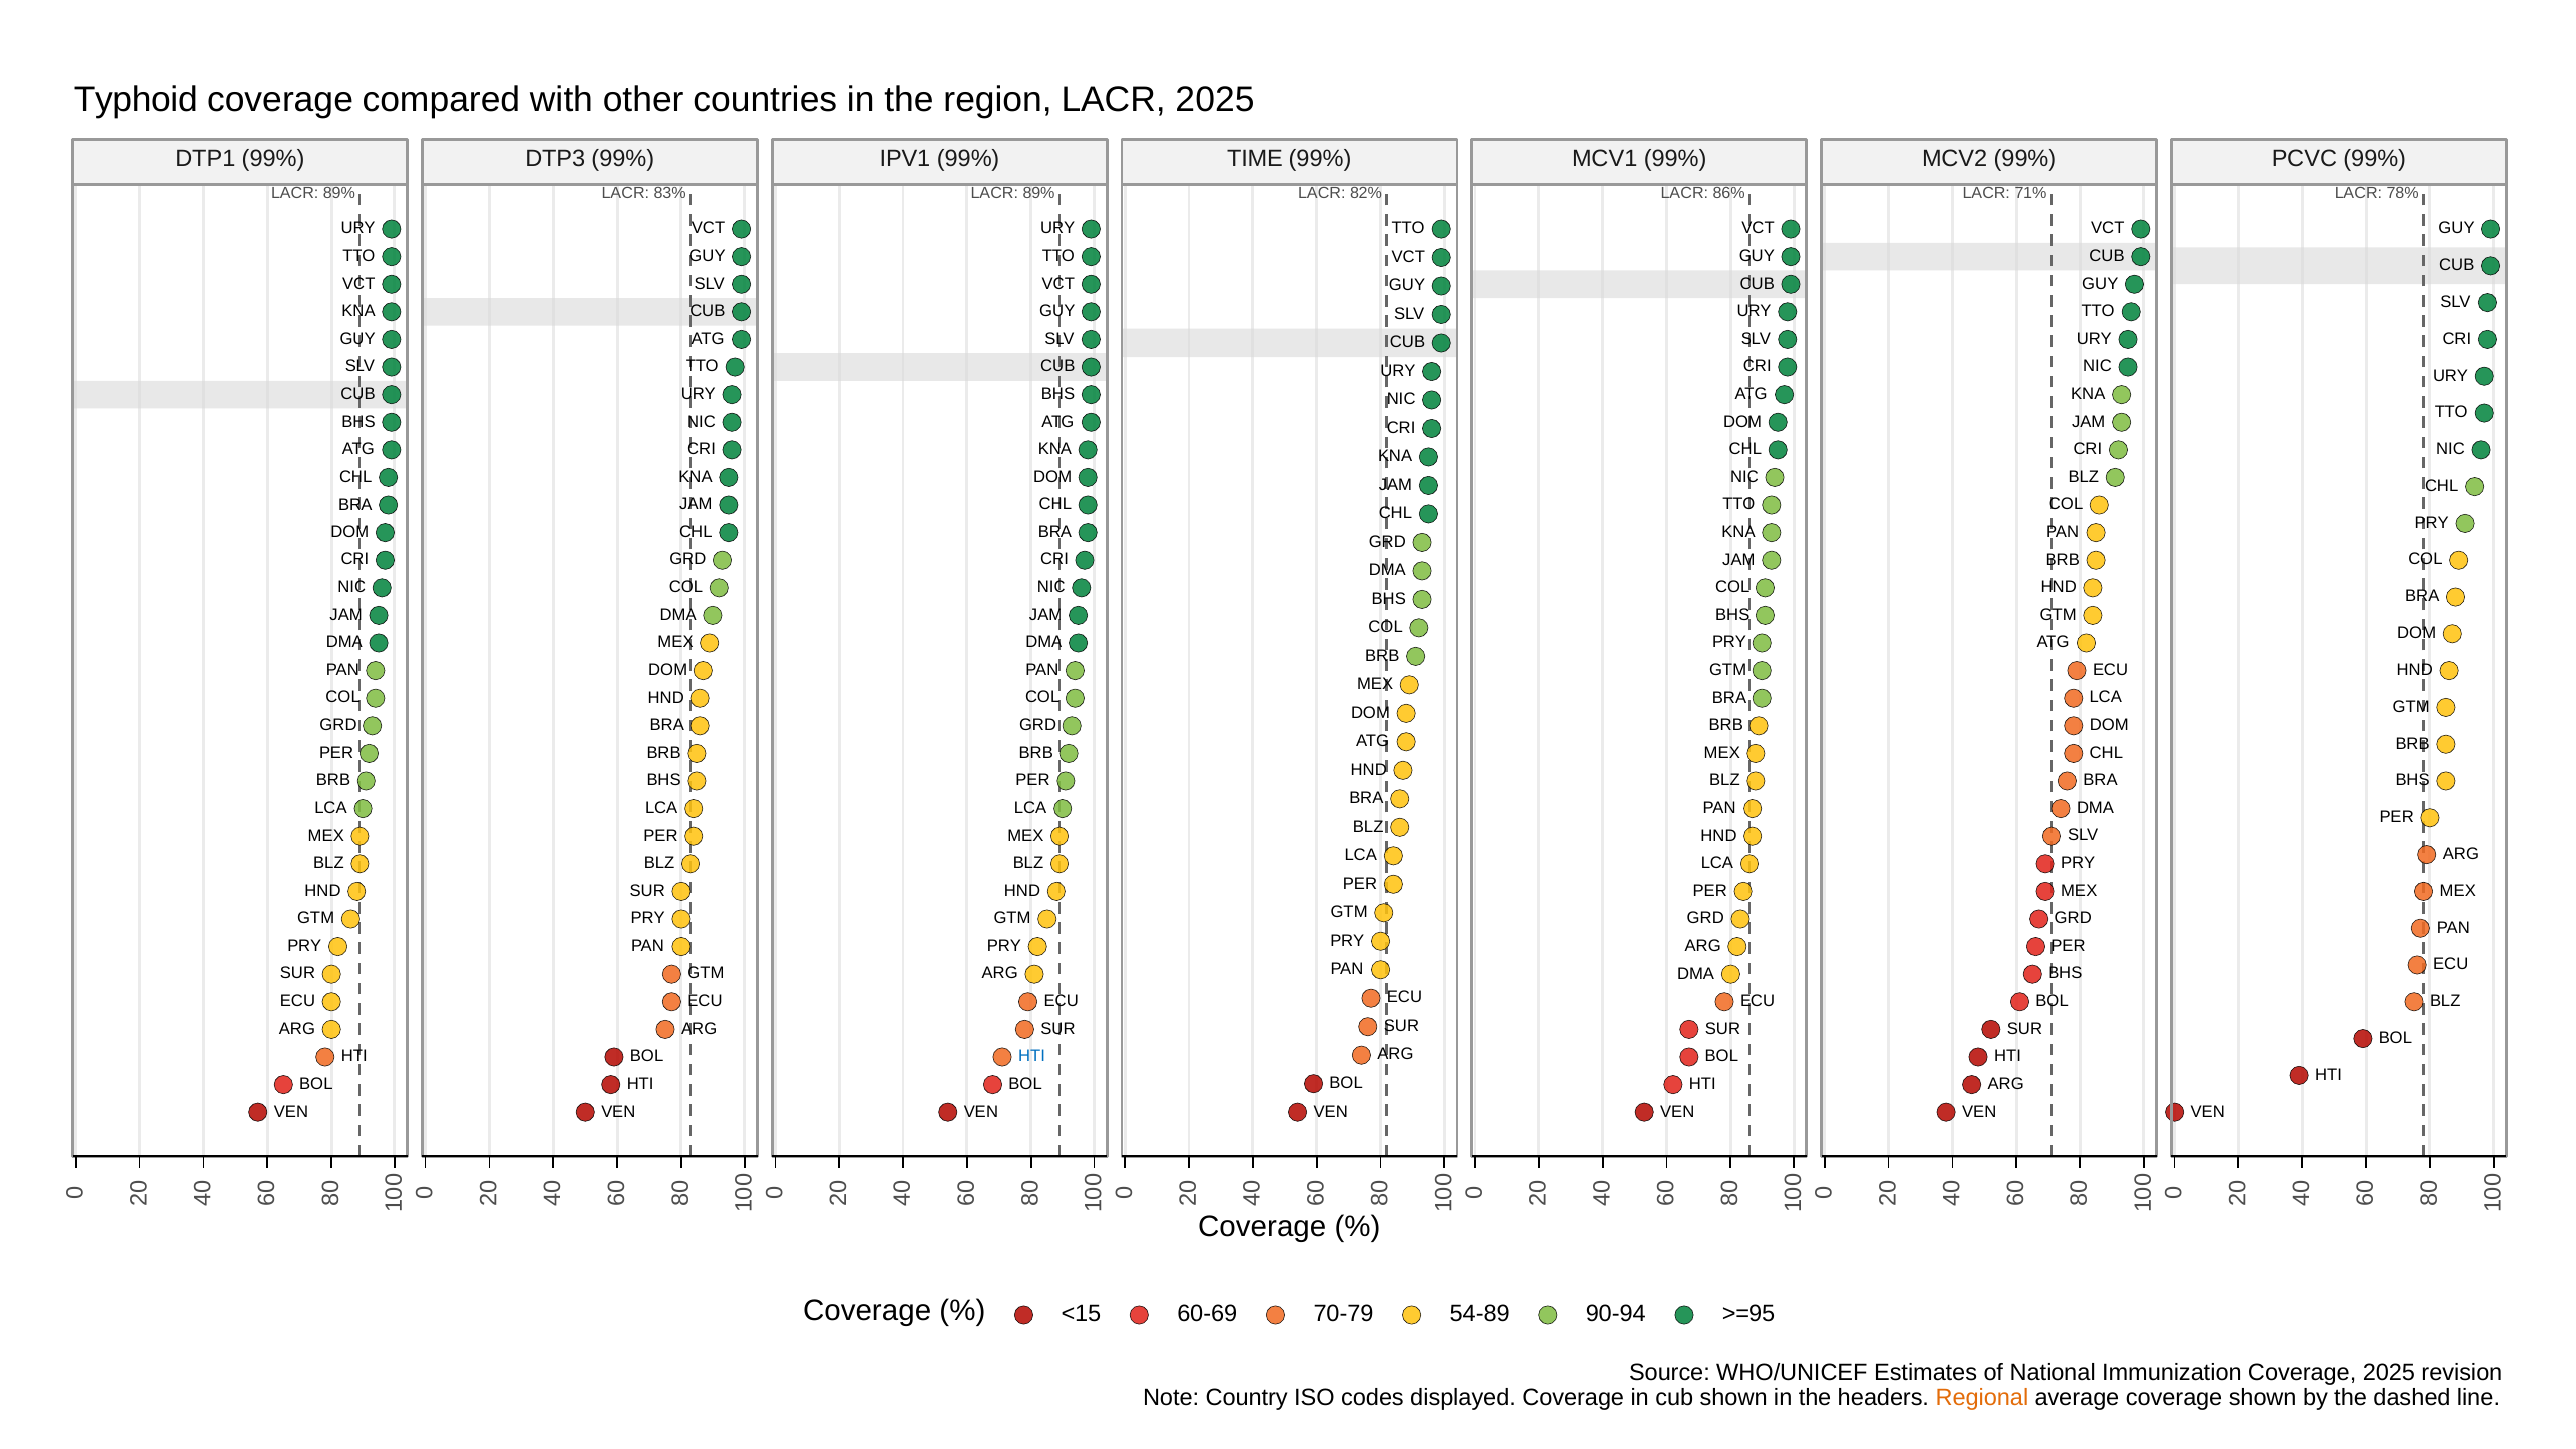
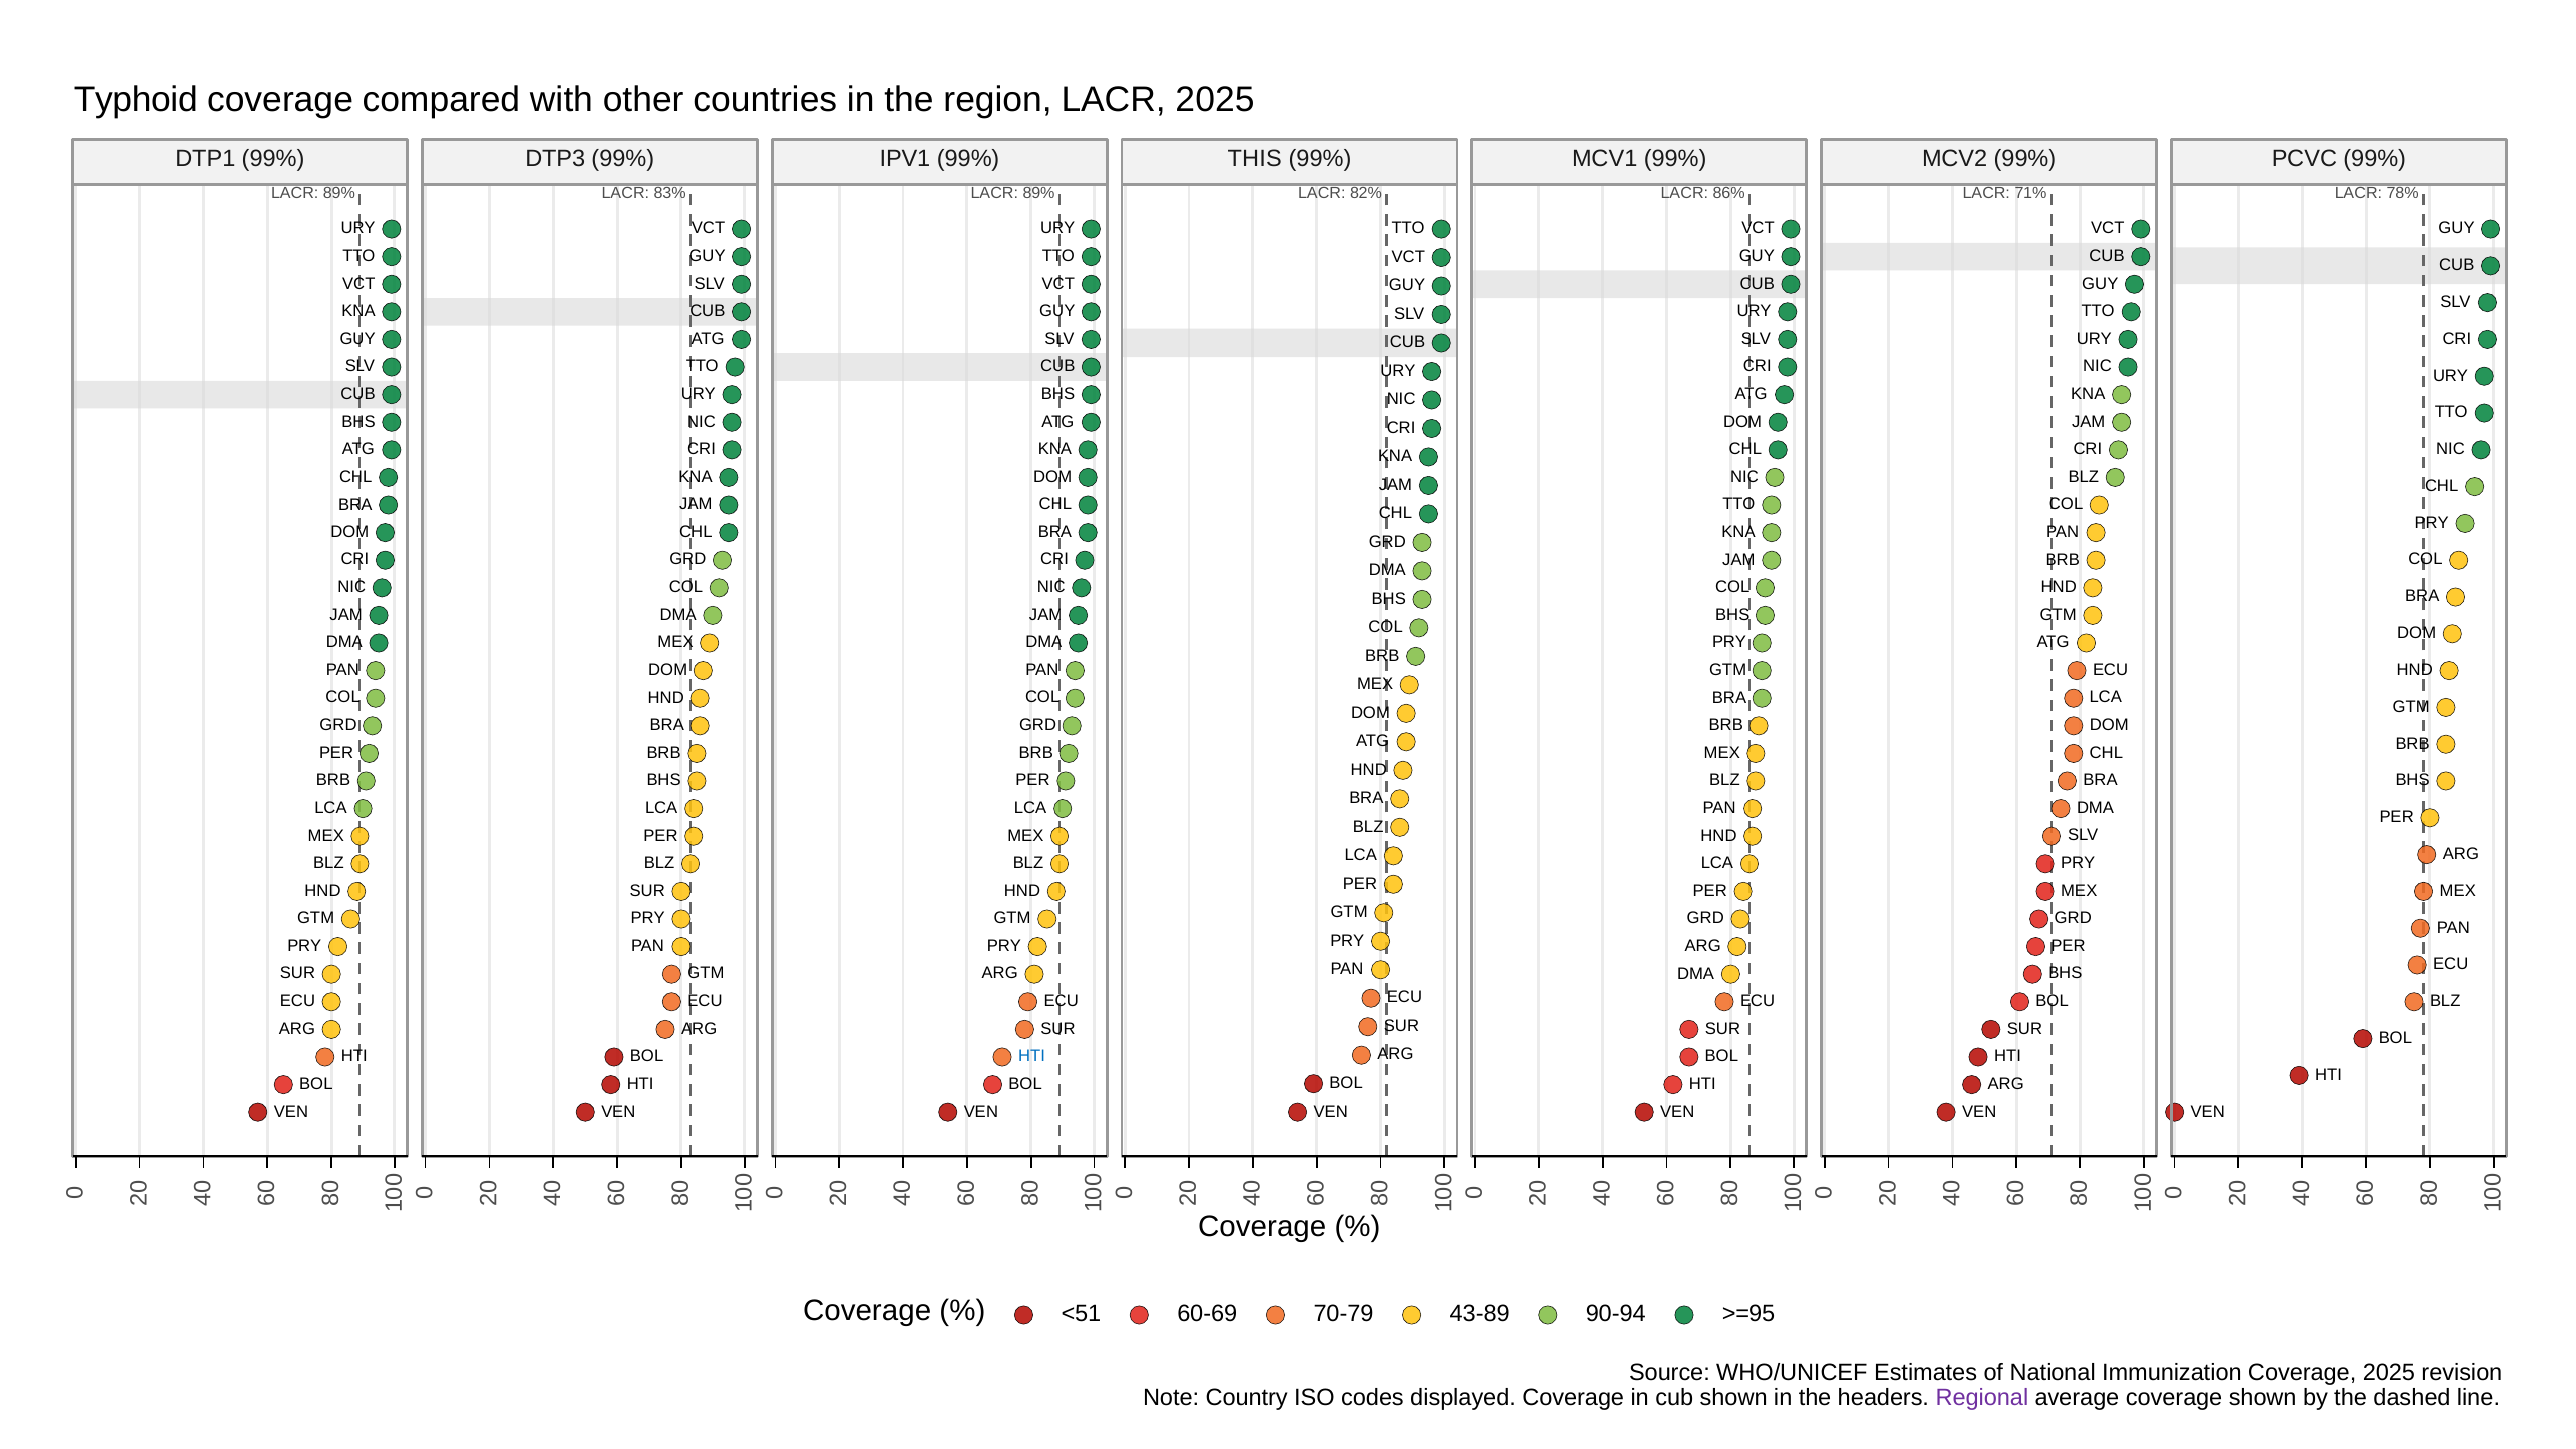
TIME: TIME -> THIS
<15: <15 -> <51
54-89: 54-89 -> 43-89
Regional colour: orange -> purple
